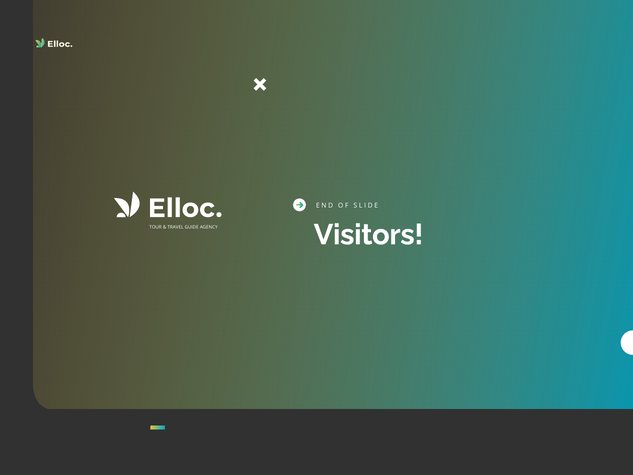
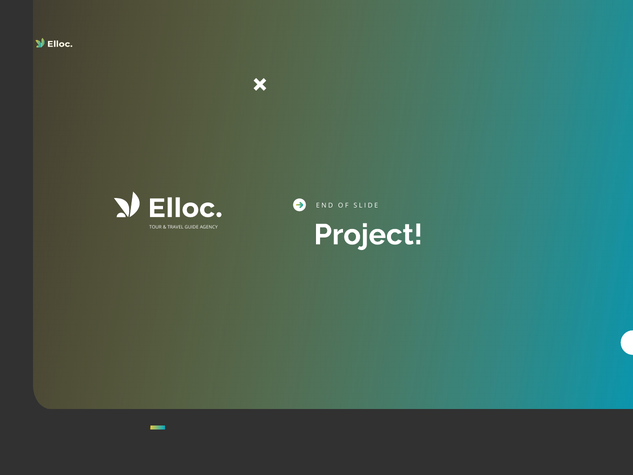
Visitors: Visitors -> Project
